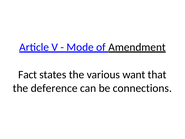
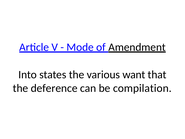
Fact: Fact -> Into
connections: connections -> compilation
